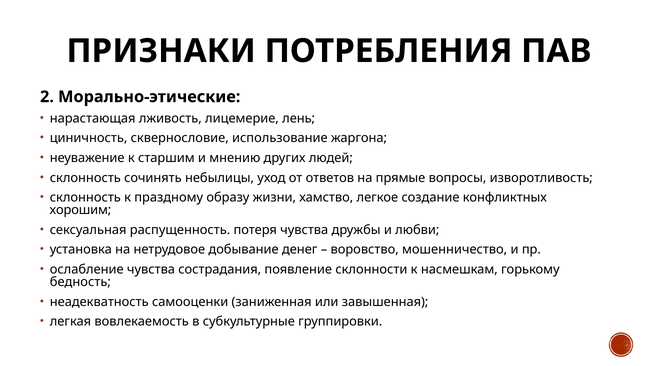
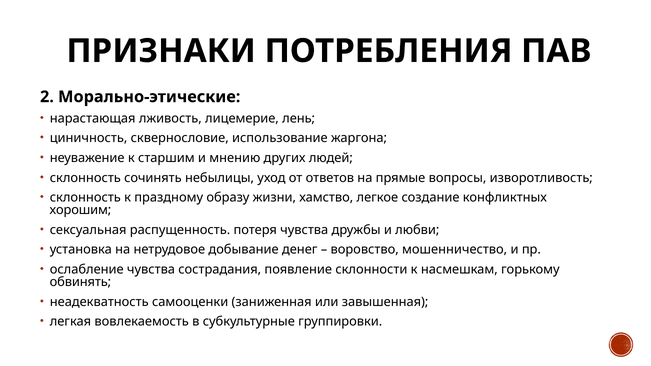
бедность: бедность -> обвинять
